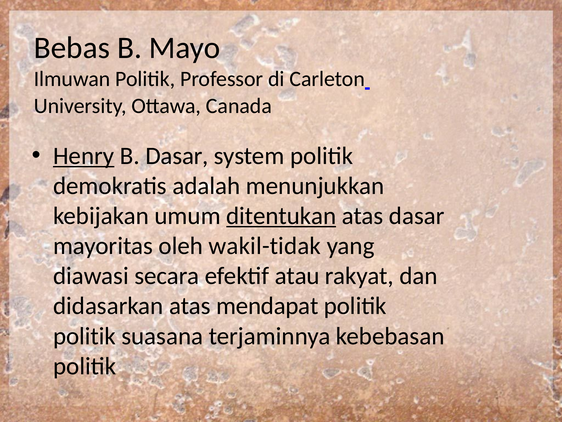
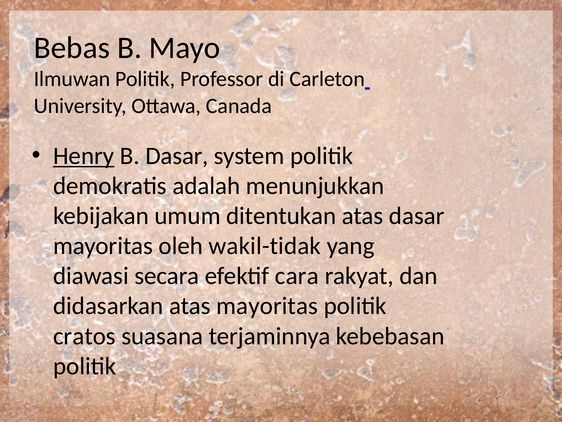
ditentukan underline: present -> none
atau: atau -> cara
atas mendapat: mendapat -> mayoritas
politik at (84, 336): politik -> cratos
